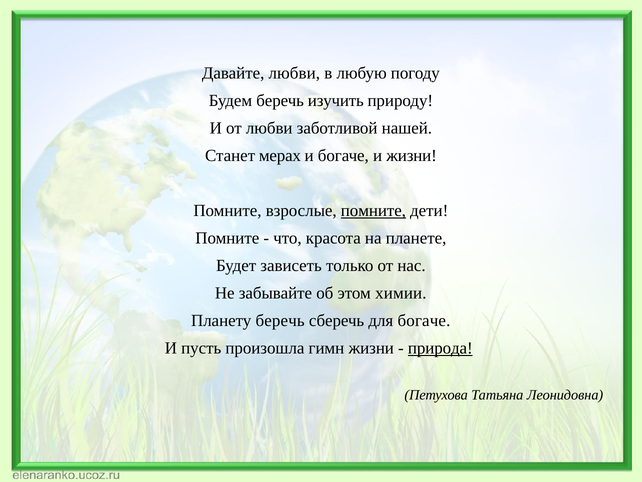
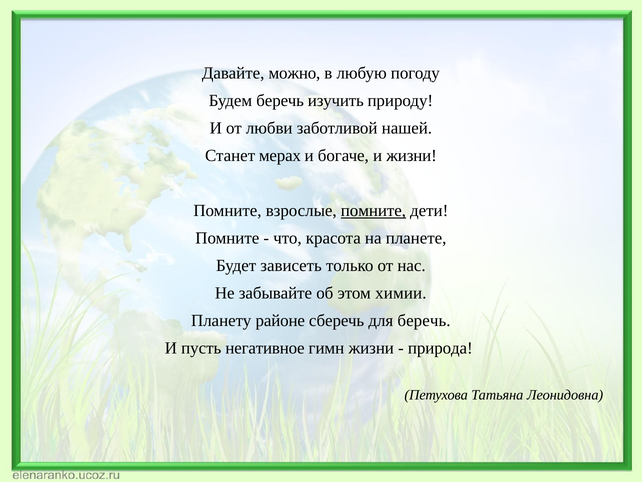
Давайте любви: любви -> можно
Планету беречь: беречь -> районе
для богаче: богаче -> беречь
произошла: произошла -> негативное
природа underline: present -> none
